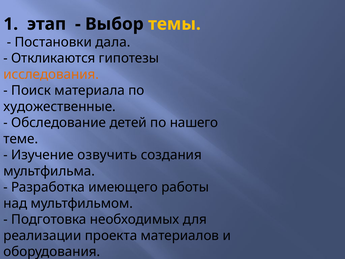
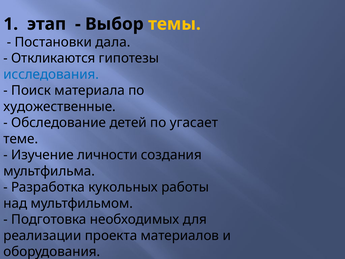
исследования colour: orange -> blue
нашего: нашего -> угасает
озвучить: озвучить -> личности
имеющего: имеющего -> кукольных
